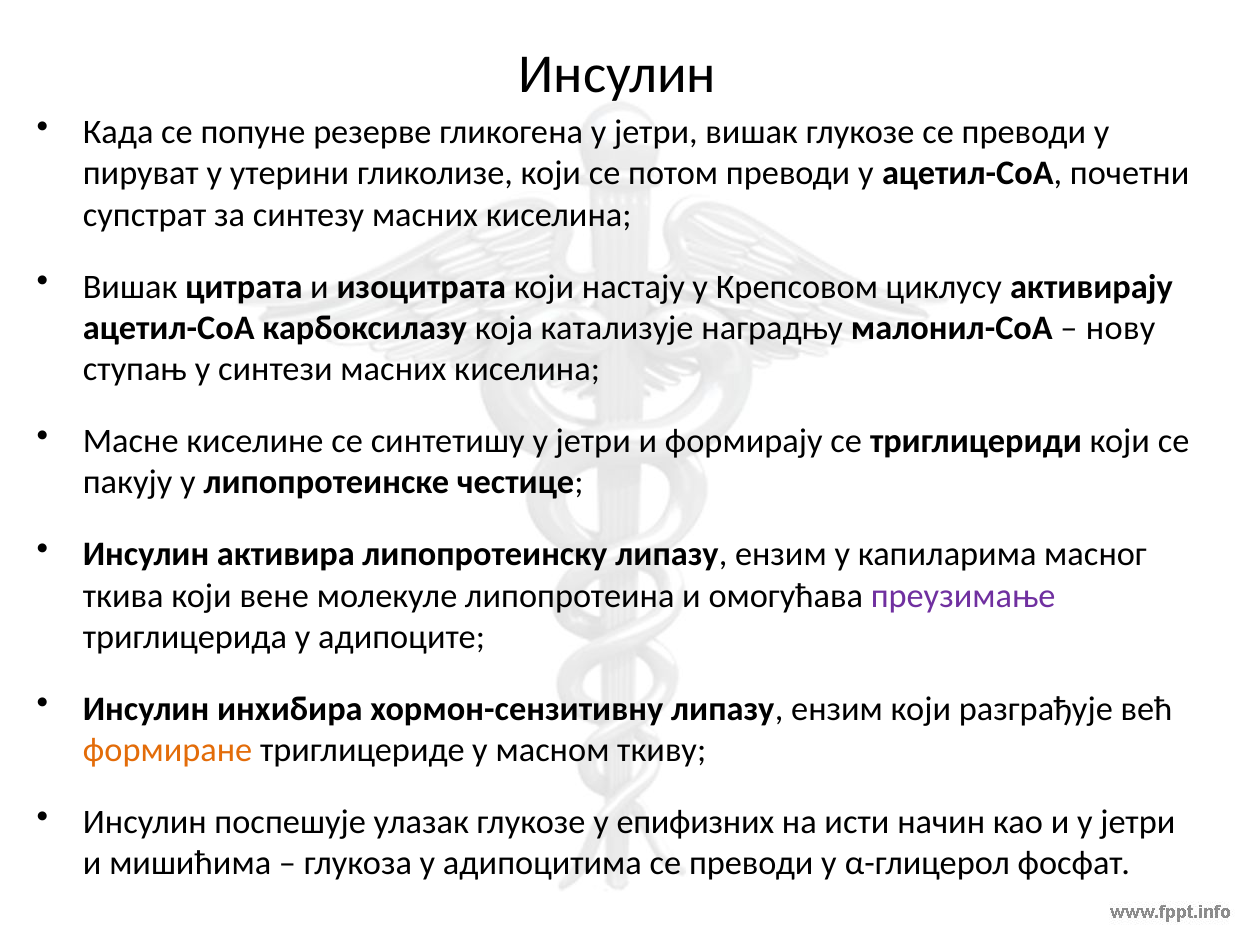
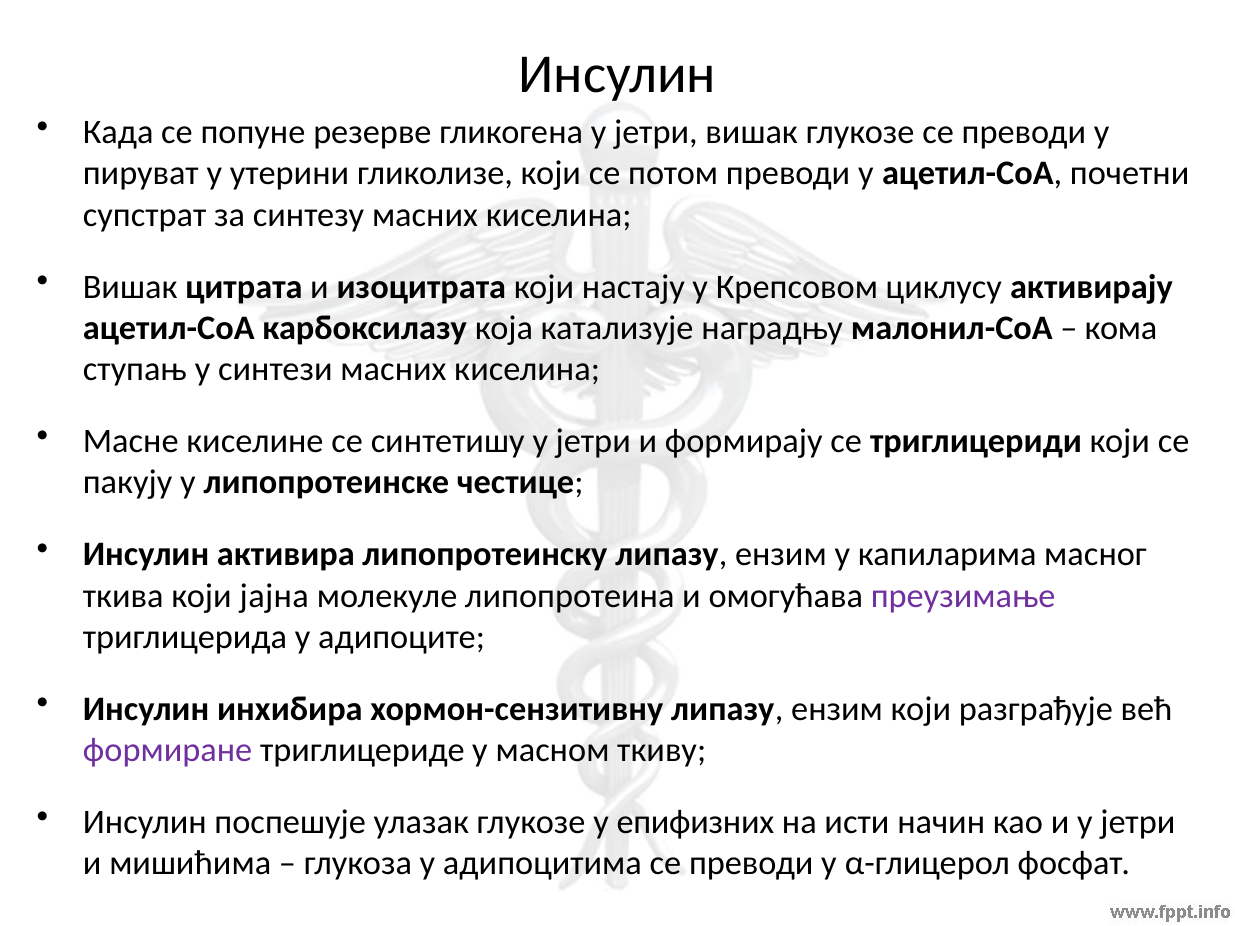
нову: нову -> кома
вене: вене -> јајна
формиране colour: orange -> purple
